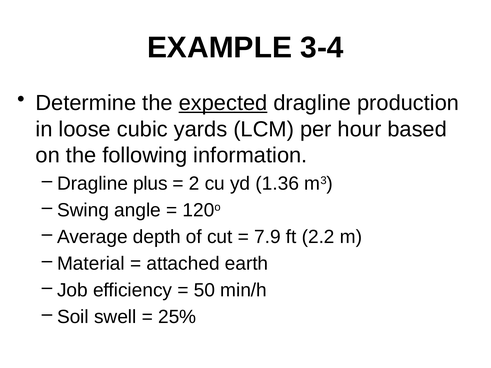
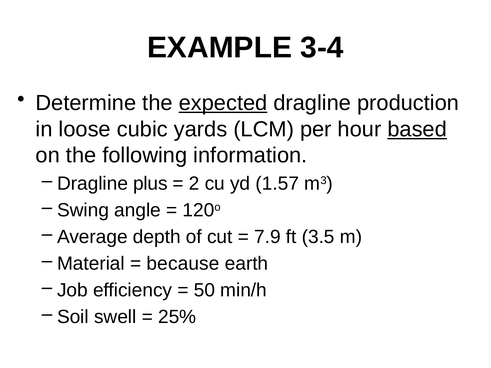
based underline: none -> present
1.36: 1.36 -> 1.57
2.2: 2.2 -> 3.5
attached: attached -> because
